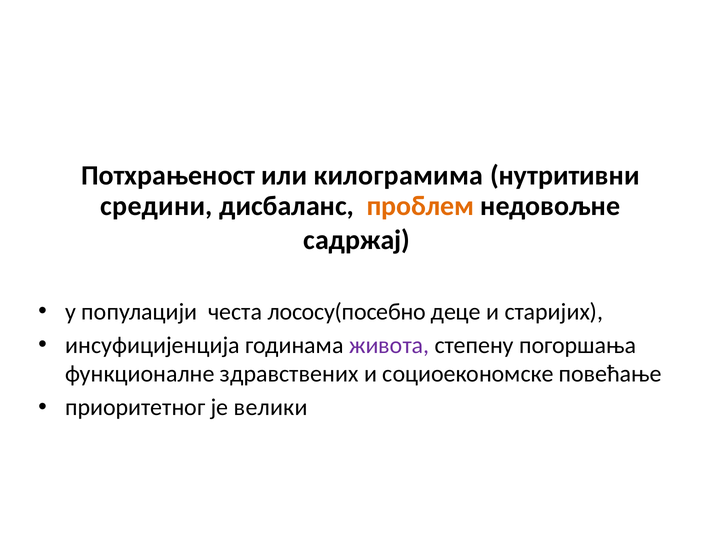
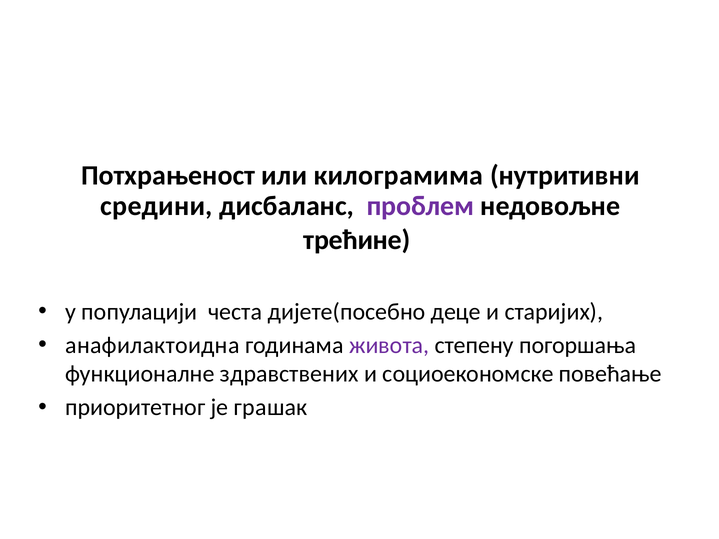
проблем colour: orange -> purple
садржај: садржај -> трећине
лососу(посебно: лососу(посебно -> дијете(посебно
инсуфицијенција: инсуфицијенција -> анафилактоидна
велики: велики -> грашак
